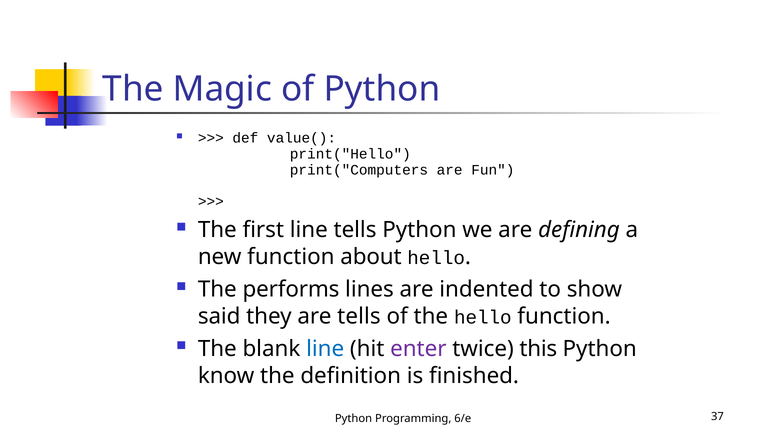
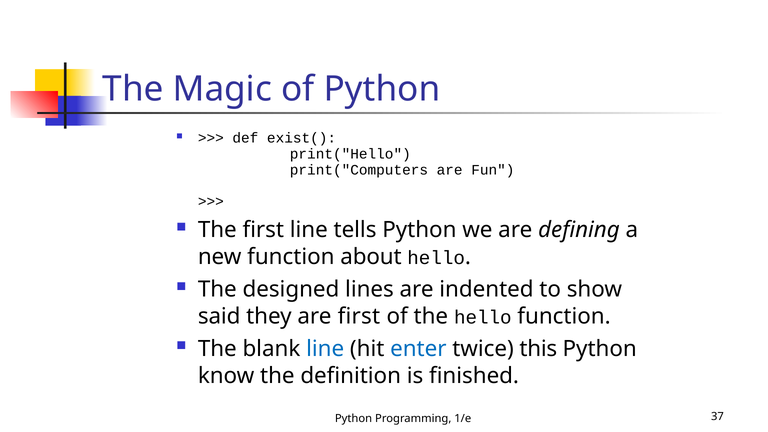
value(: value( -> exist(
performs: performs -> designed
are tells: tells -> first
enter colour: purple -> blue
6/e: 6/e -> 1/e
